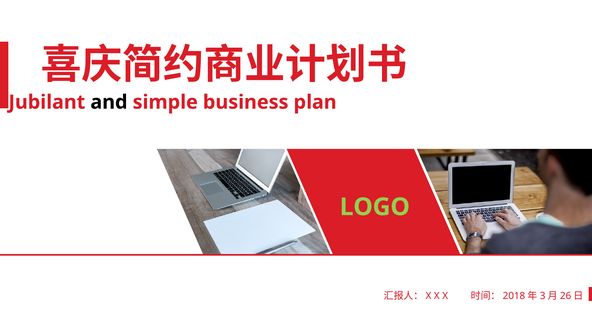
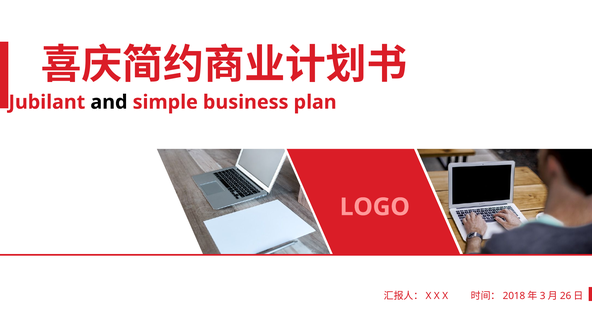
LOGO colour: light green -> pink
